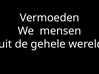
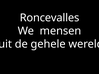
Vermoeden: Vermoeden -> Roncevalles
